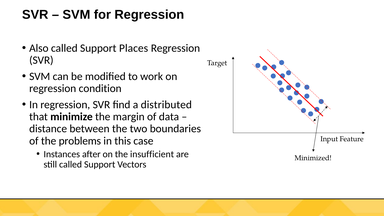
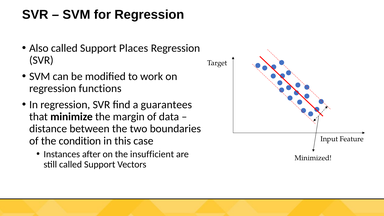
condition: condition -> functions
distributed: distributed -> guarantees
problems: problems -> condition
